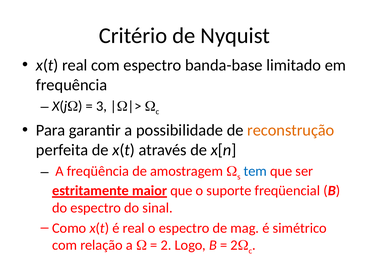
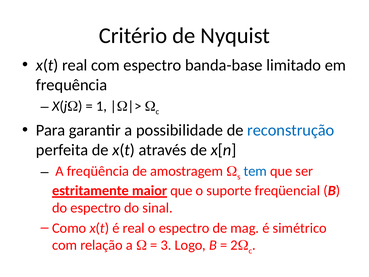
3: 3 -> 1
reconstrução colour: orange -> blue
2: 2 -> 3
